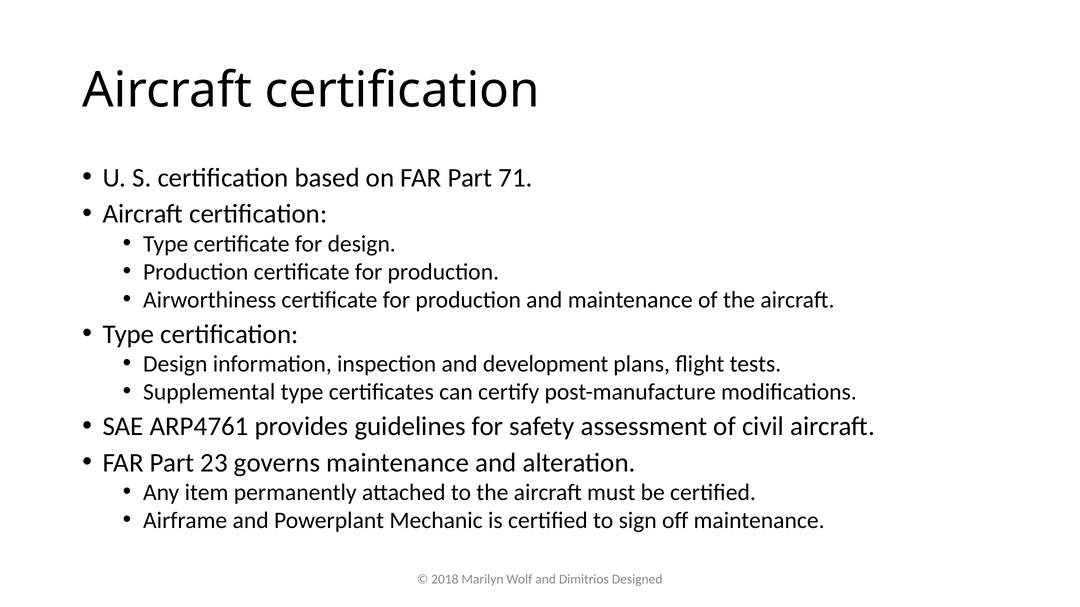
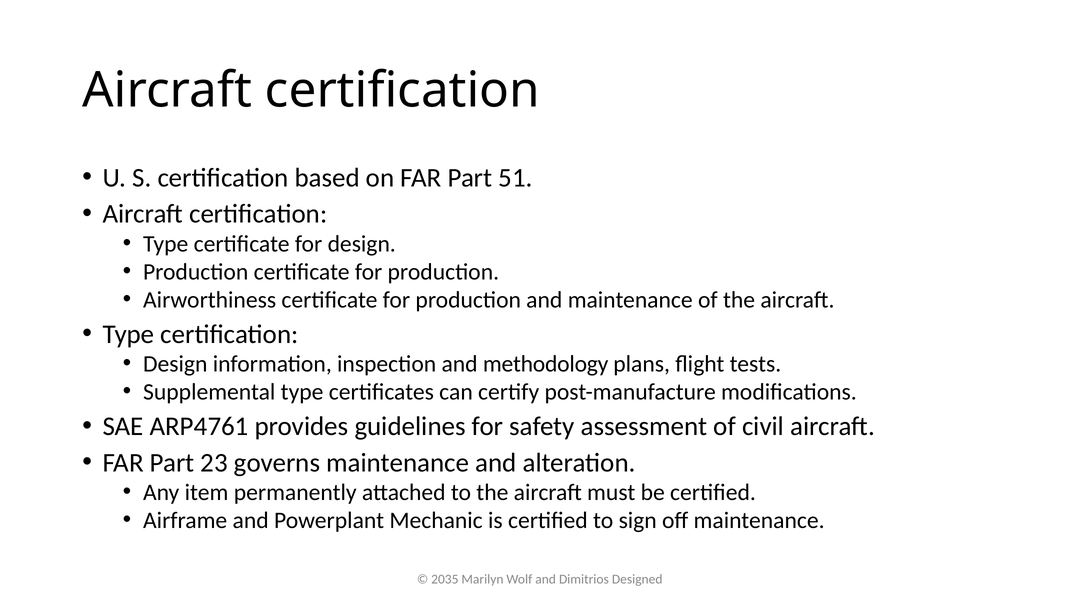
71: 71 -> 51
development: development -> methodology
2018: 2018 -> 2035
